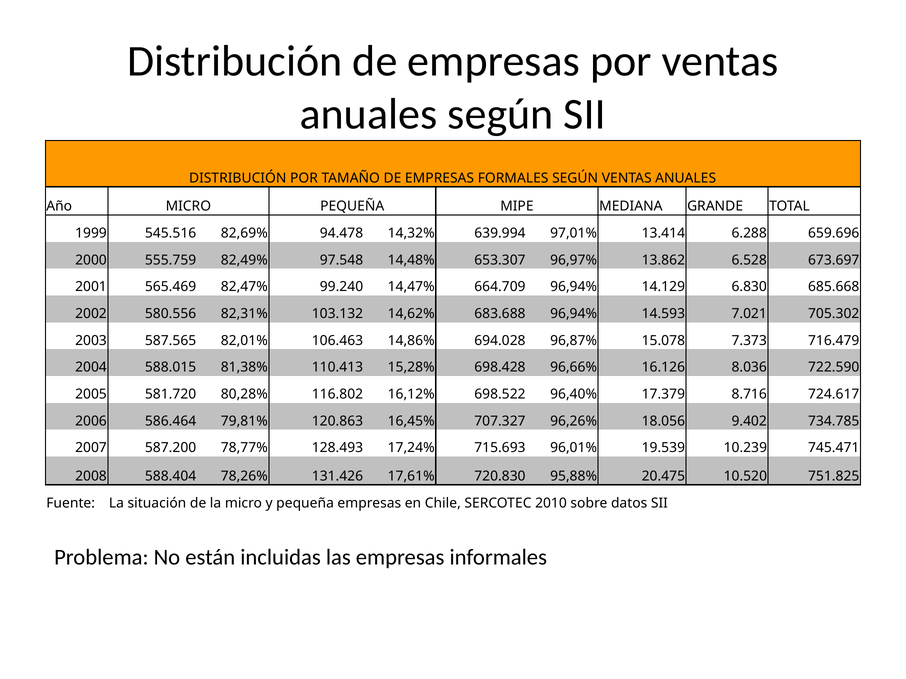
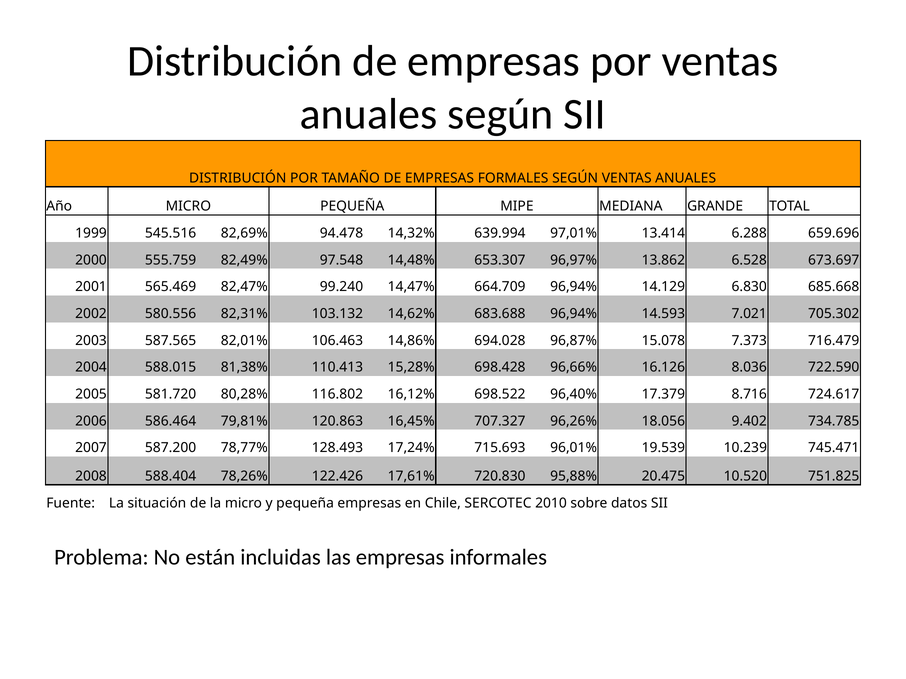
131.426: 131.426 -> 122.426
